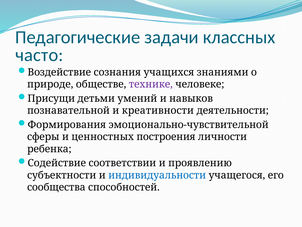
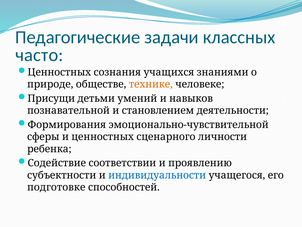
Воздействие at (59, 72): Воздействие -> Ценностных
технике colour: purple -> orange
креативности: креативности -> становлением
построения: построения -> сценарного
сообщества: сообщества -> подготовке
